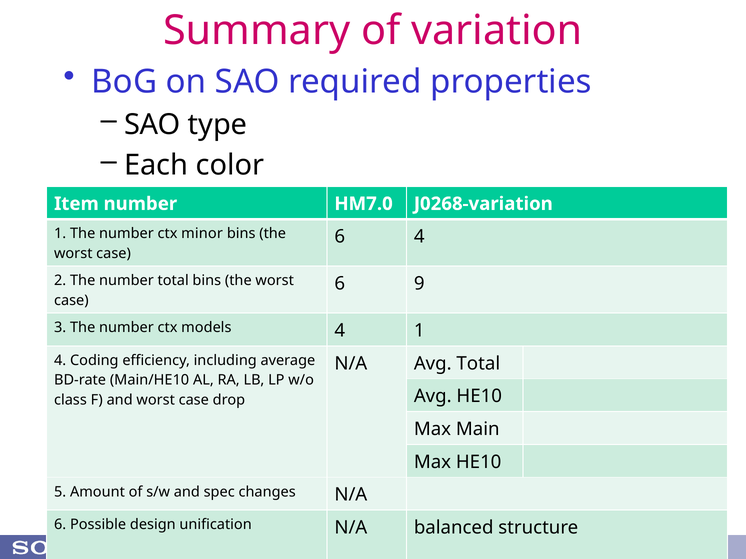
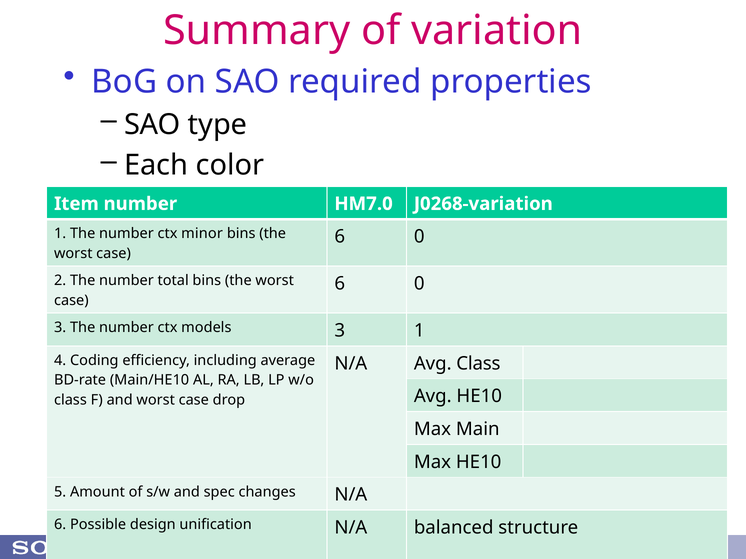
4 at (419, 237): 4 -> 0
9 at (419, 284): 9 -> 0
models 4: 4 -> 3
Avg Total: Total -> Class
